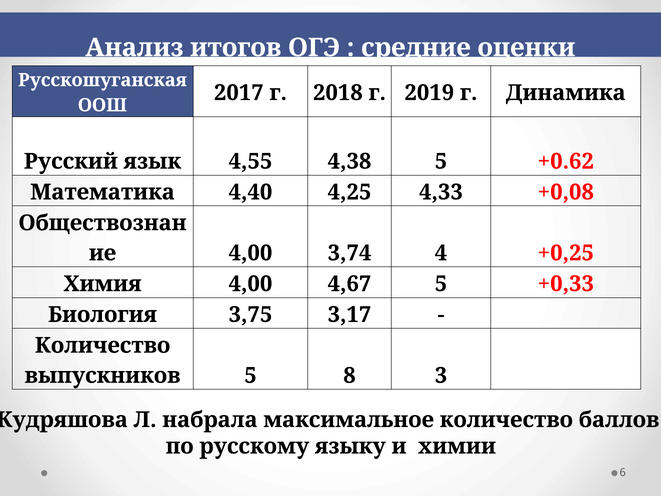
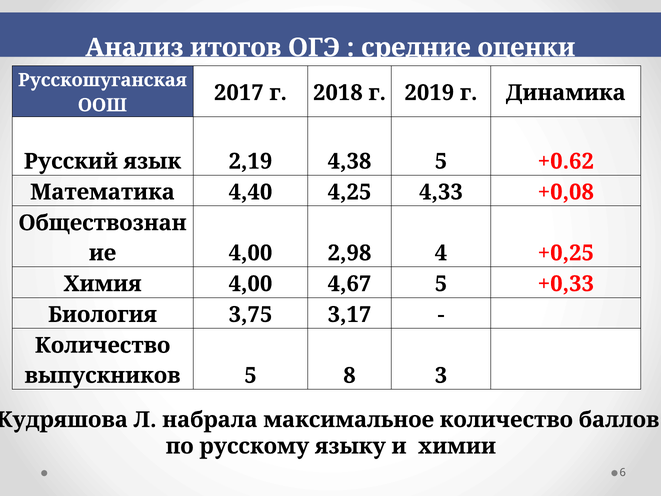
4,55: 4,55 -> 2,19
3,74: 3,74 -> 2,98
